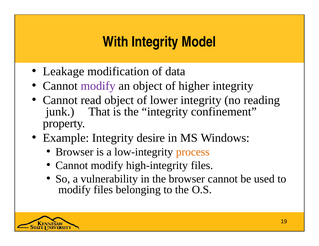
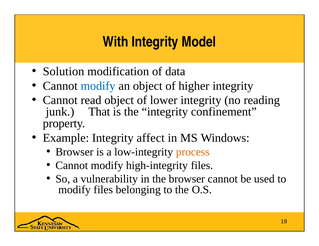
Leakage: Leakage -> Solution
modify at (98, 86) colour: purple -> blue
desire: desire -> affect
